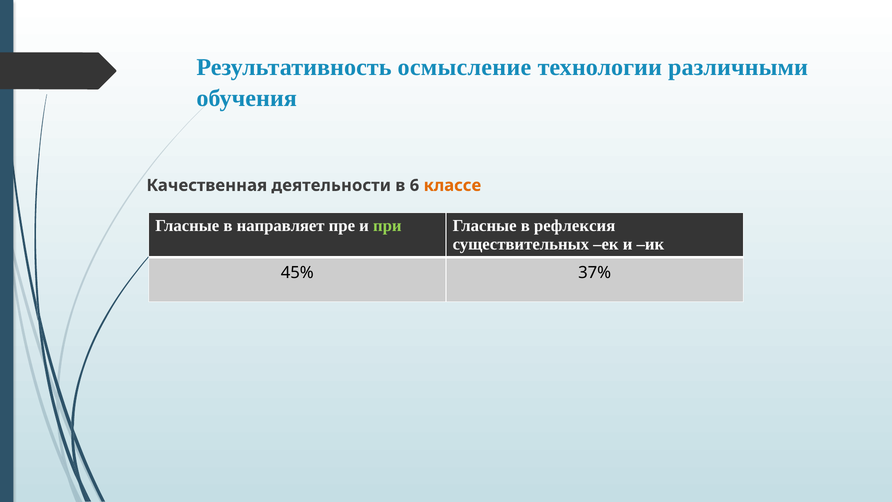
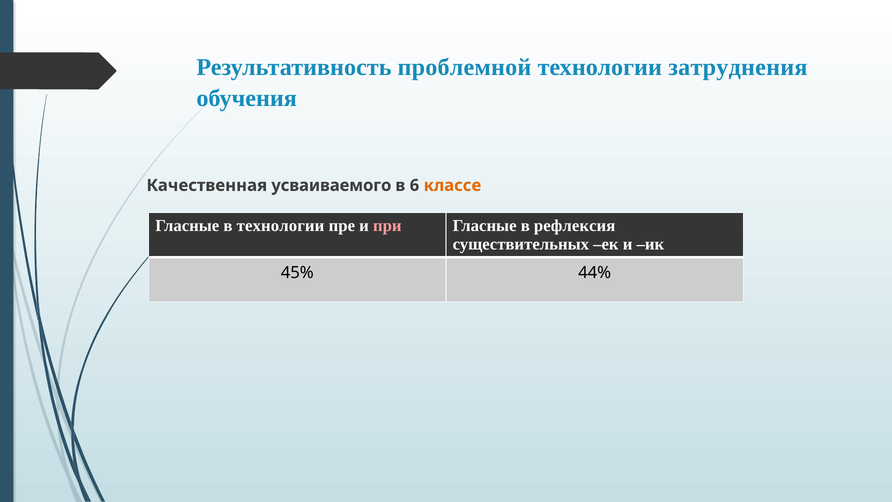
осмысление: осмысление -> проблемной
различными: различными -> затруднения
деятельности: деятельности -> усваиваемого
в направляет: направляет -> технологии
при colour: light green -> pink
37%: 37% -> 44%
